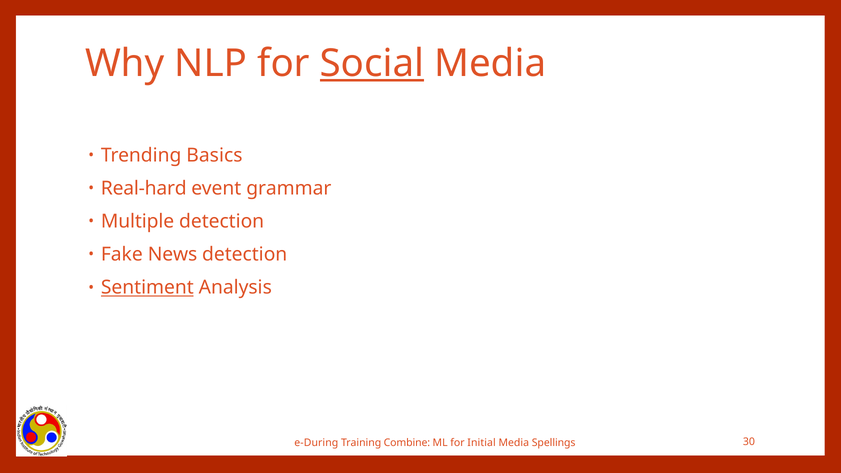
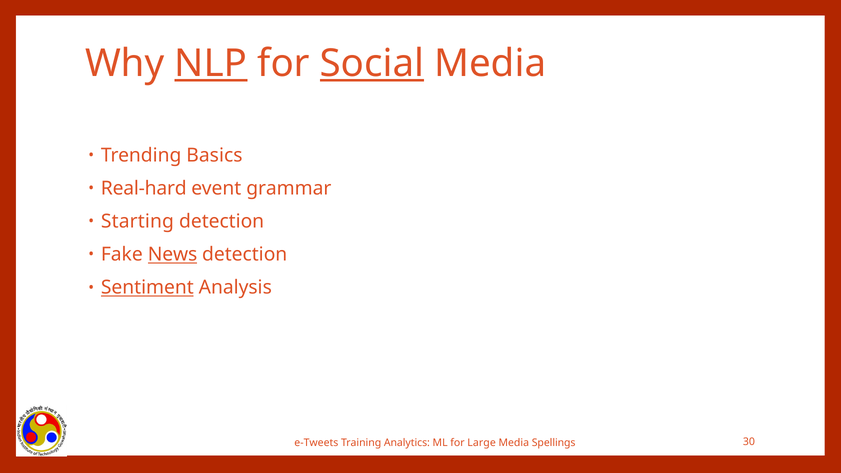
NLP underline: none -> present
Multiple: Multiple -> Starting
News underline: none -> present
e-During: e-During -> e-Tweets
Combine: Combine -> Analytics
Initial: Initial -> Large
